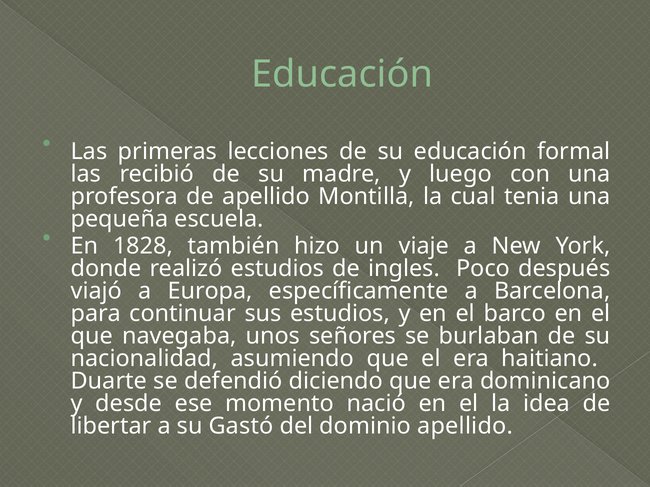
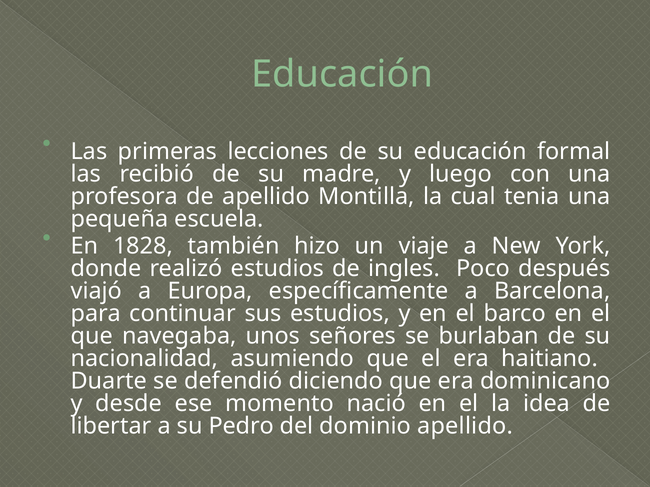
Gastó: Gastó -> Pedro
